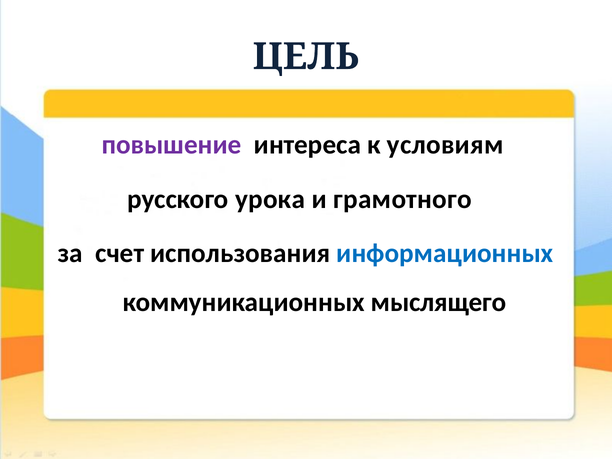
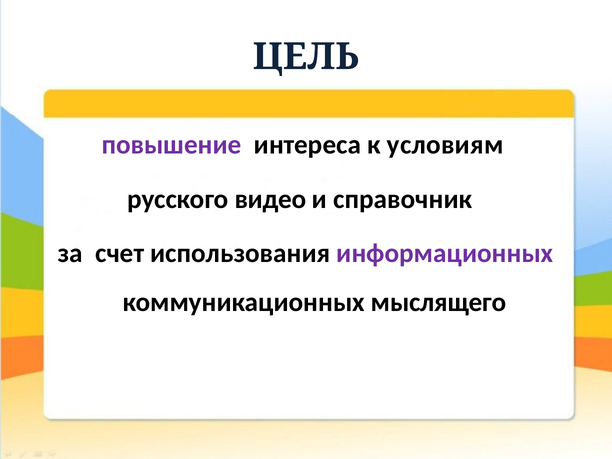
урока: урока -> видео
грамотного: грамотного -> справочник
информационных colour: blue -> purple
